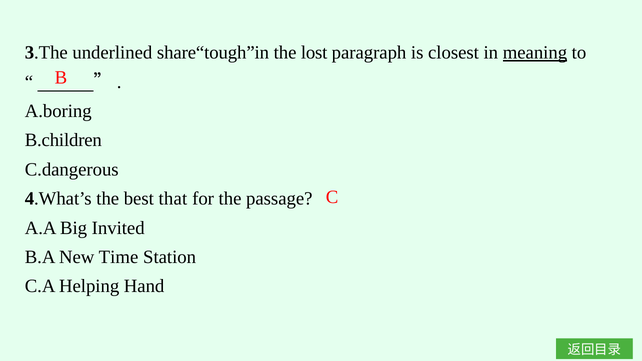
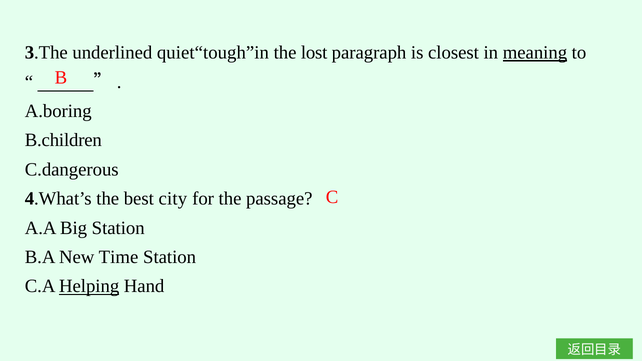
share“tough”in: share“tough”in -> quiet“tough”in
that: that -> city
Big Invited: Invited -> Station
Helping underline: none -> present
